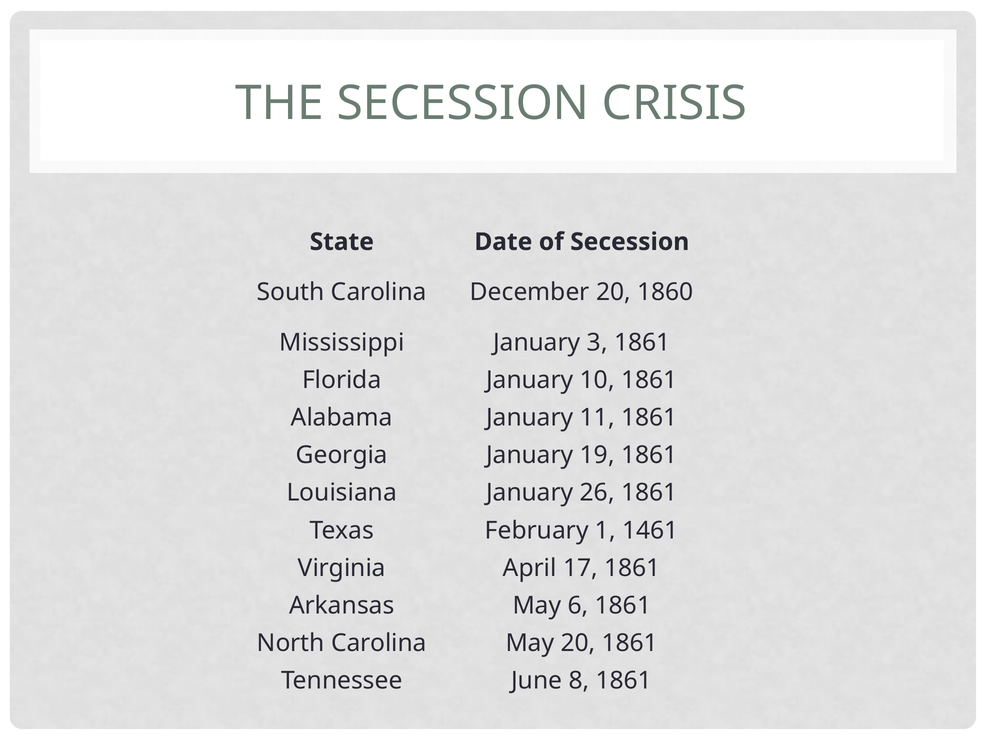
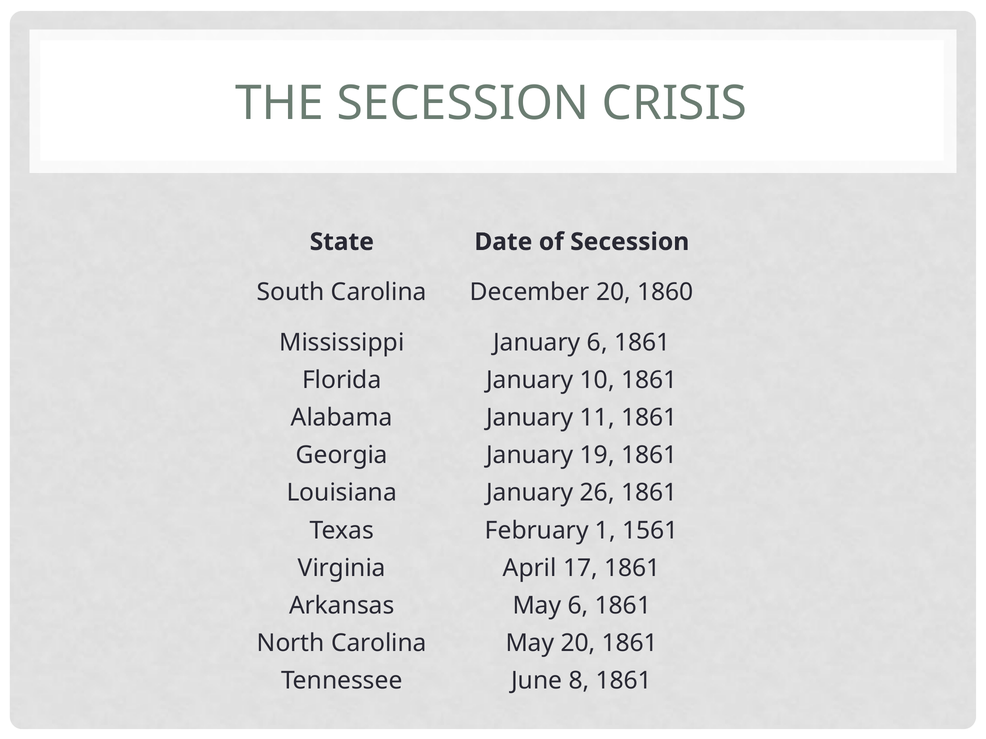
January 3: 3 -> 6
1461: 1461 -> 1561
